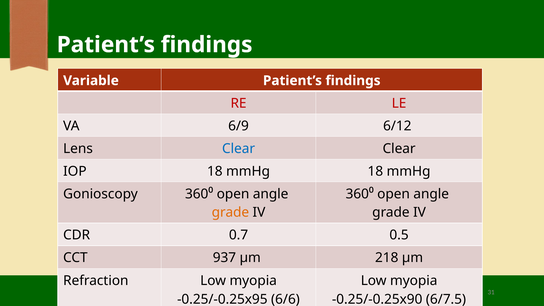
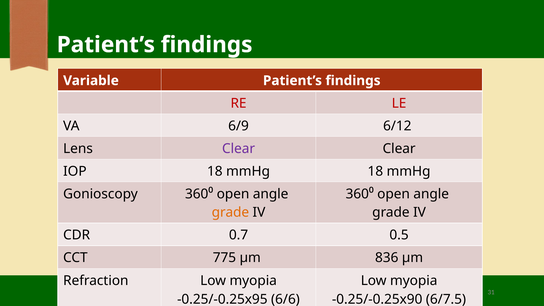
Clear at (239, 149) colour: blue -> purple
937: 937 -> 775
218: 218 -> 836
